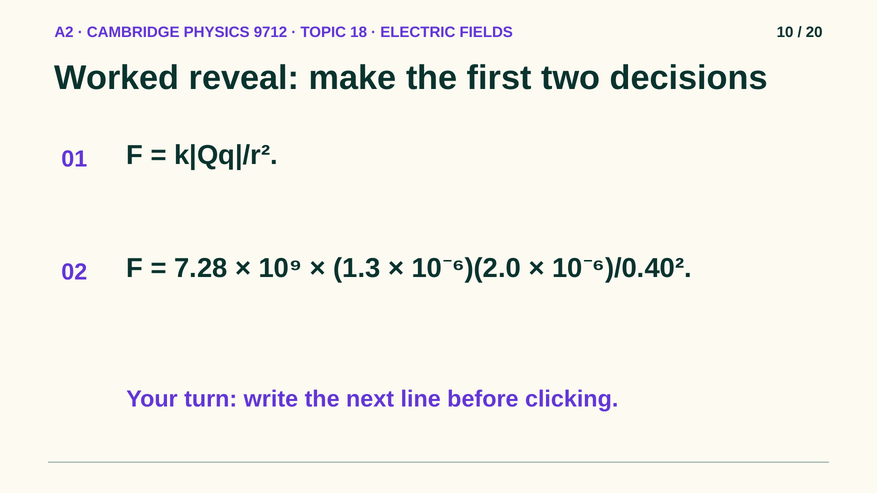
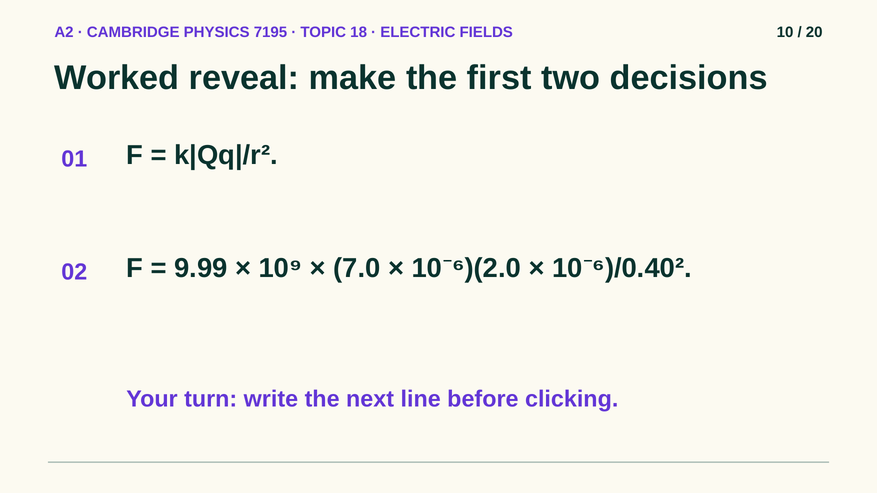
9712: 9712 -> 7195
7.28: 7.28 -> 9.99
1.3: 1.3 -> 7.0
